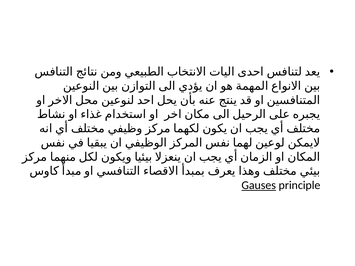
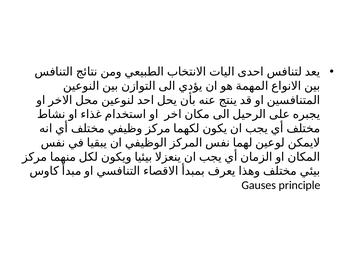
Gauses underline: present -> none
